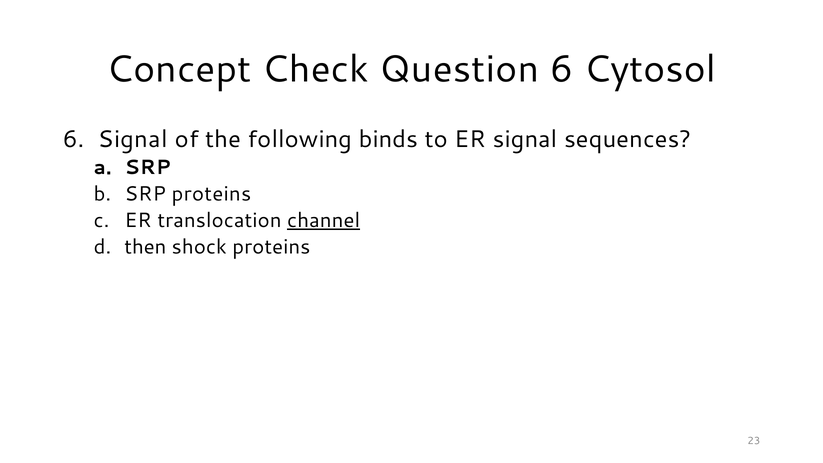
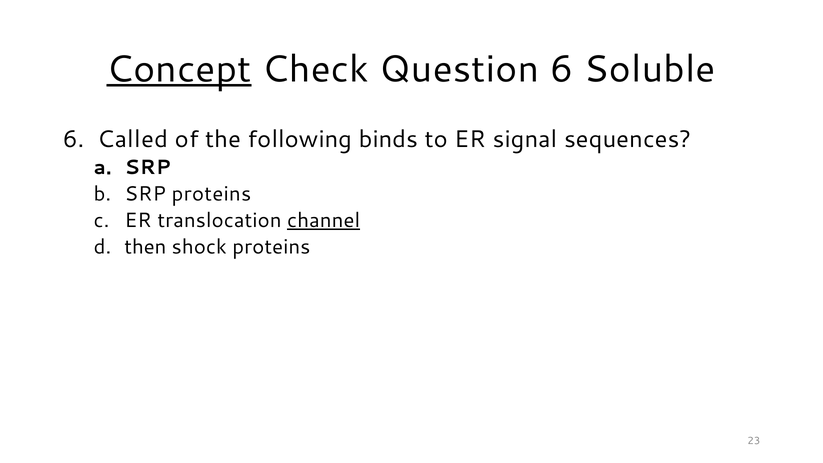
Concept underline: none -> present
Cytosol: Cytosol -> Soluble
6 Signal: Signal -> Called
